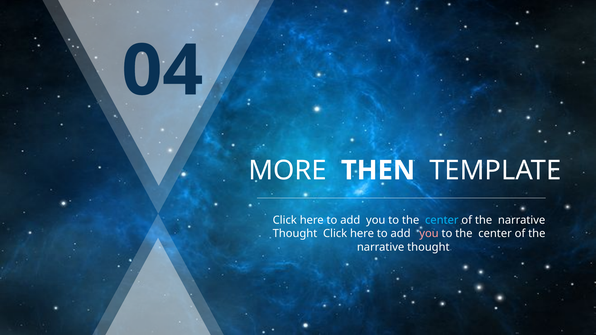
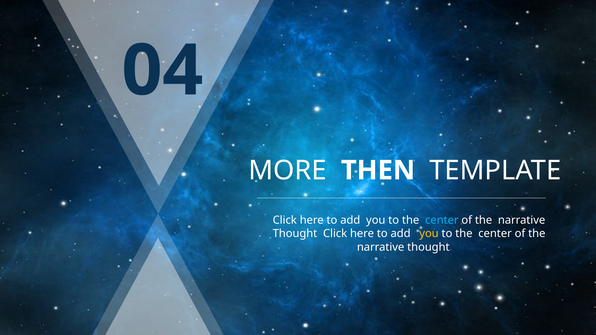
you at (429, 234) colour: pink -> yellow
